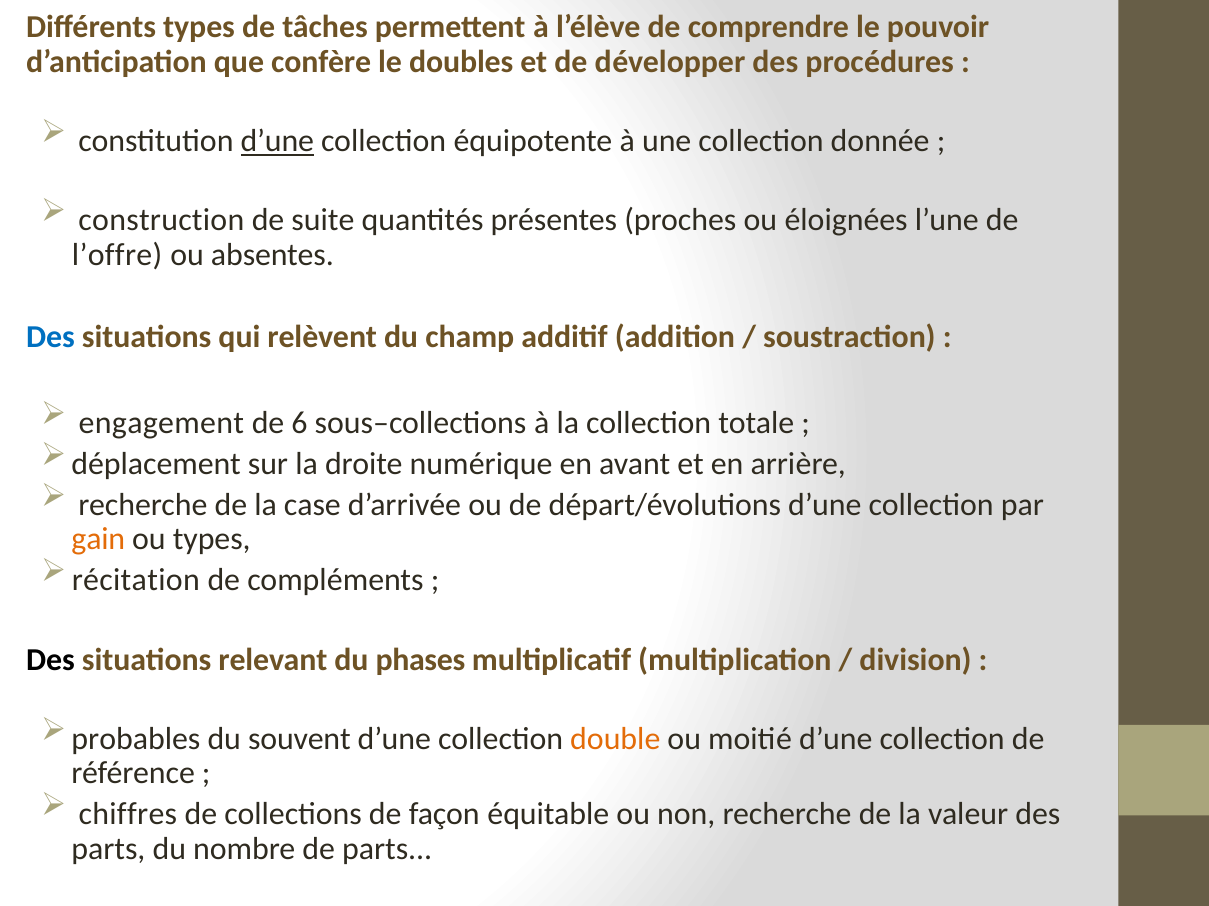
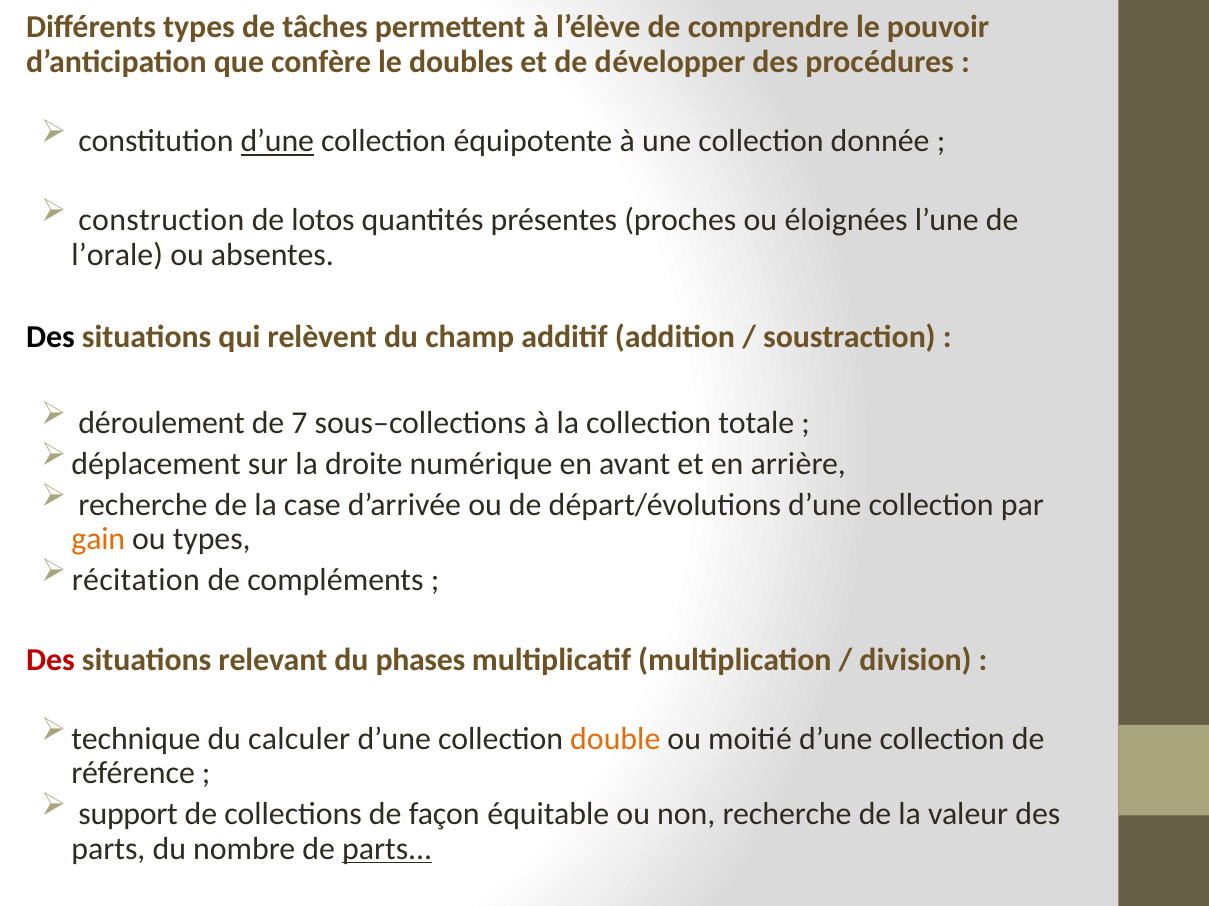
suite: suite -> lotos
l’offre: l’offre -> l’orale
Des at (50, 337) colour: blue -> black
engagement: engagement -> déroulement
6: 6 -> 7
Des at (50, 660) colour: black -> red
probables: probables -> technique
souvent: souvent -> calculer
chiffres: chiffres -> support
parts at (387, 850) underline: none -> present
